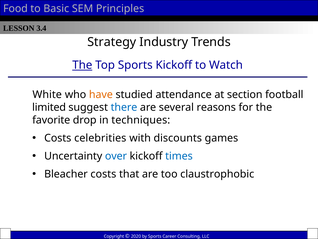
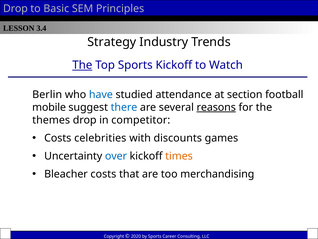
Food at (15, 9): Food -> Drop
White: White -> Berlin
have colour: orange -> blue
limited: limited -> mobile
reasons underline: none -> present
favorite: favorite -> themes
techniques: techniques -> competitor
times colour: blue -> orange
claustrophobic: claustrophobic -> merchandising
